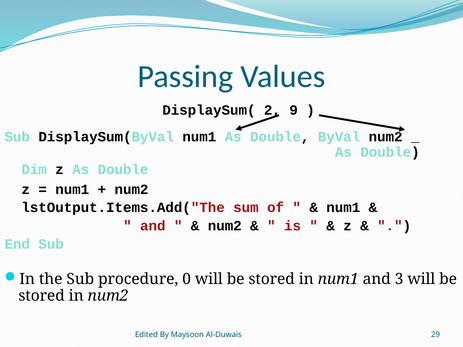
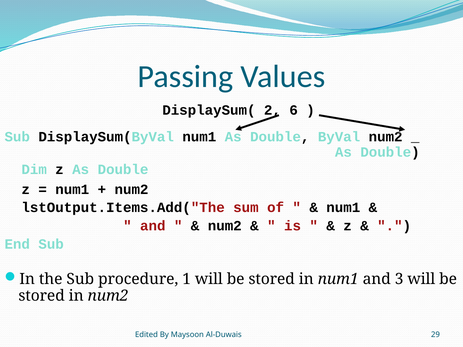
9: 9 -> 6
0: 0 -> 1
